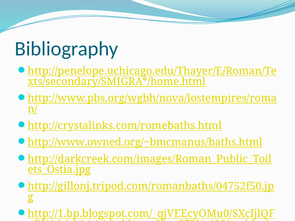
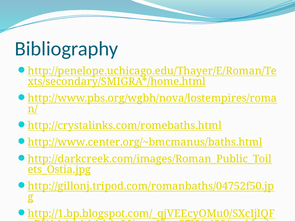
http://www.owned.org/~bmcmanus/baths.html: http://www.owned.org/~bmcmanus/baths.html -> http://www.center.org/~bmcmanus/baths.html
